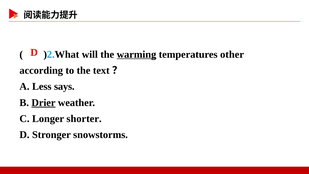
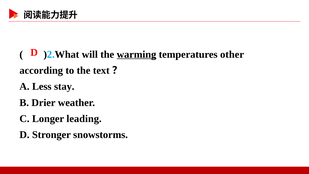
says: says -> stay
Drier underline: present -> none
shorter: shorter -> leading
